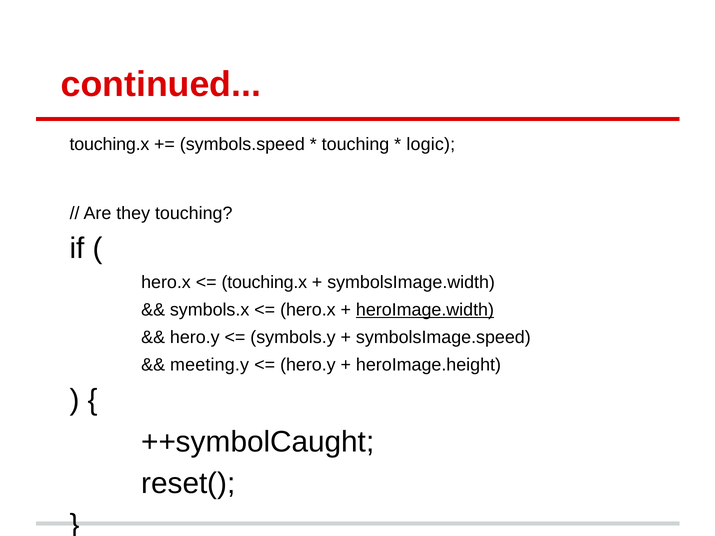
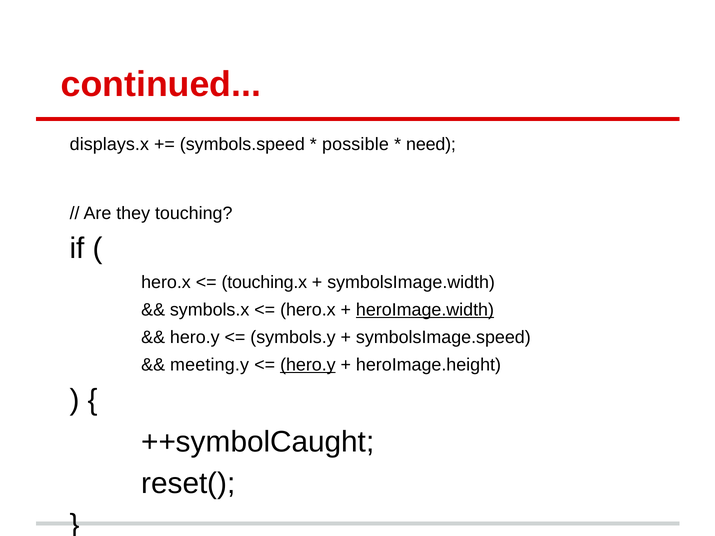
touching.x at (109, 144): touching.x -> displays.x
touching at (356, 144): touching -> possible
logic: logic -> need
hero.y at (308, 365) underline: none -> present
